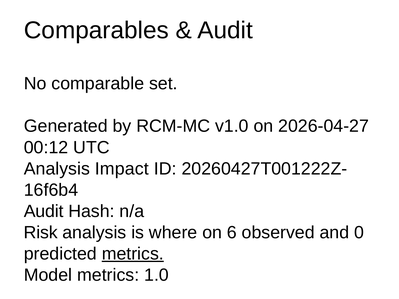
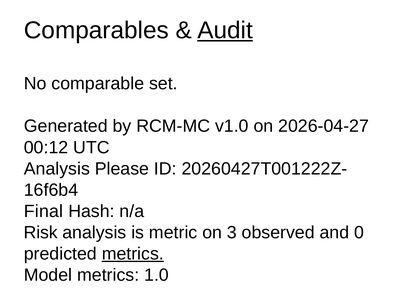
Audit at (225, 30) underline: none -> present
Impact: Impact -> Please
Audit at (44, 211): Audit -> Final
where: where -> metric
6: 6 -> 3
